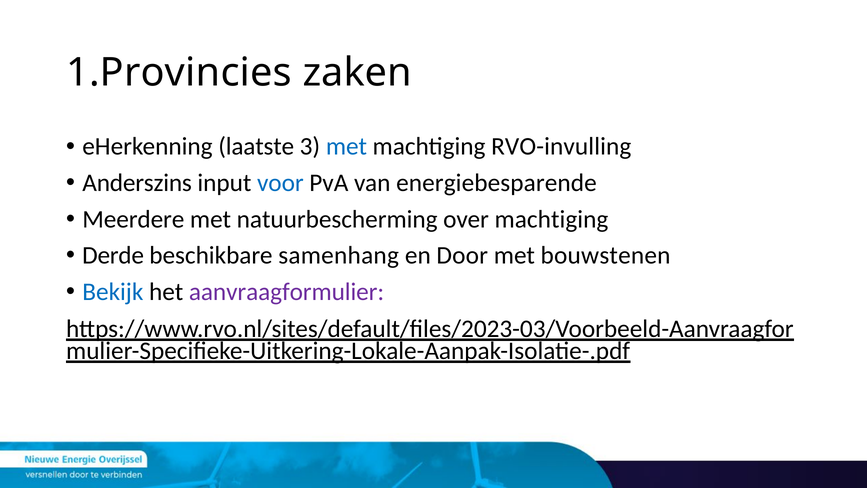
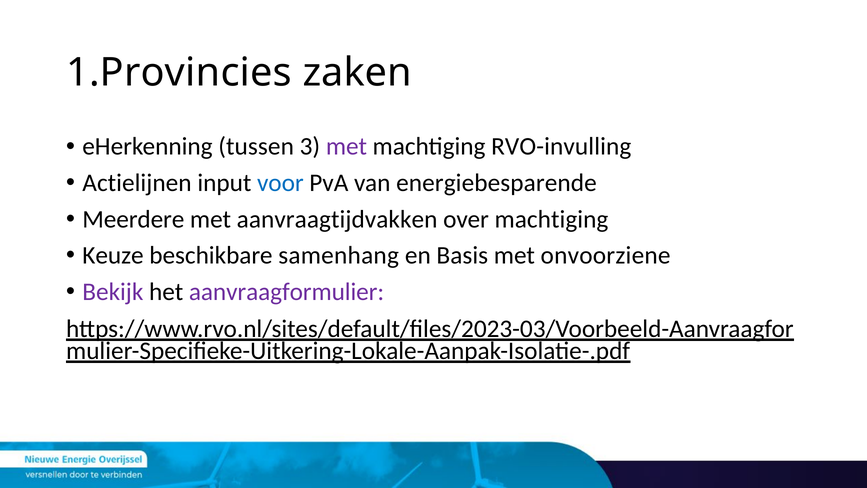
laatste: laatste -> tussen
met at (346, 147) colour: blue -> purple
Anderszins: Anderszins -> Actielijnen
natuurbescherming: natuurbescherming -> aanvraagtijdvakken
Derde: Derde -> Keuze
Door: Door -> Basis
bouwstenen: bouwstenen -> onvoorziene
Bekijk colour: blue -> purple
